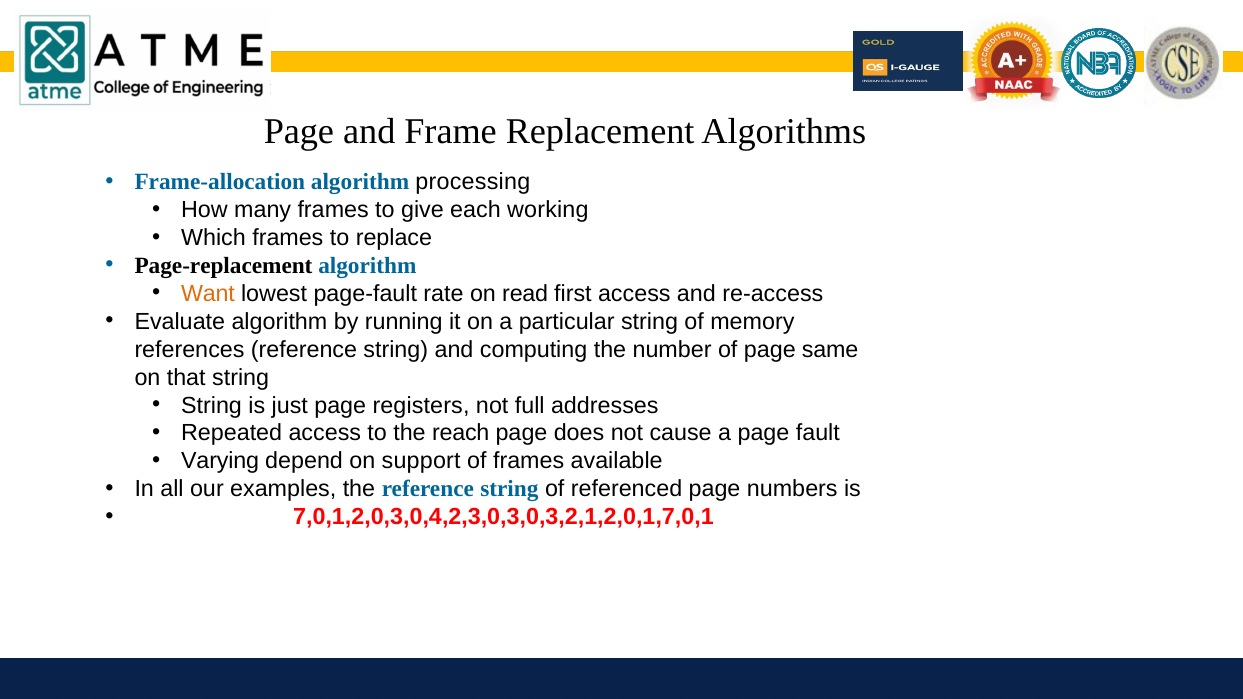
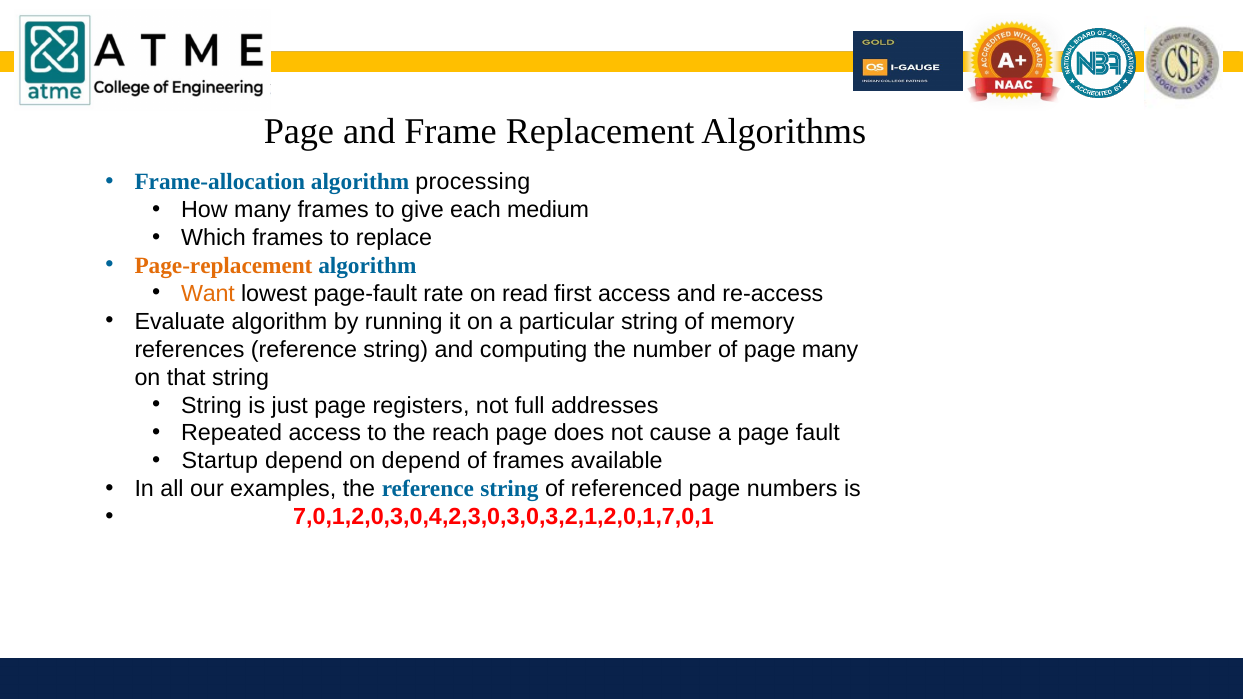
working: working -> medium
Page-replacement colour: black -> orange
page same: same -> many
Varying: Varying -> Startup
on support: support -> depend
